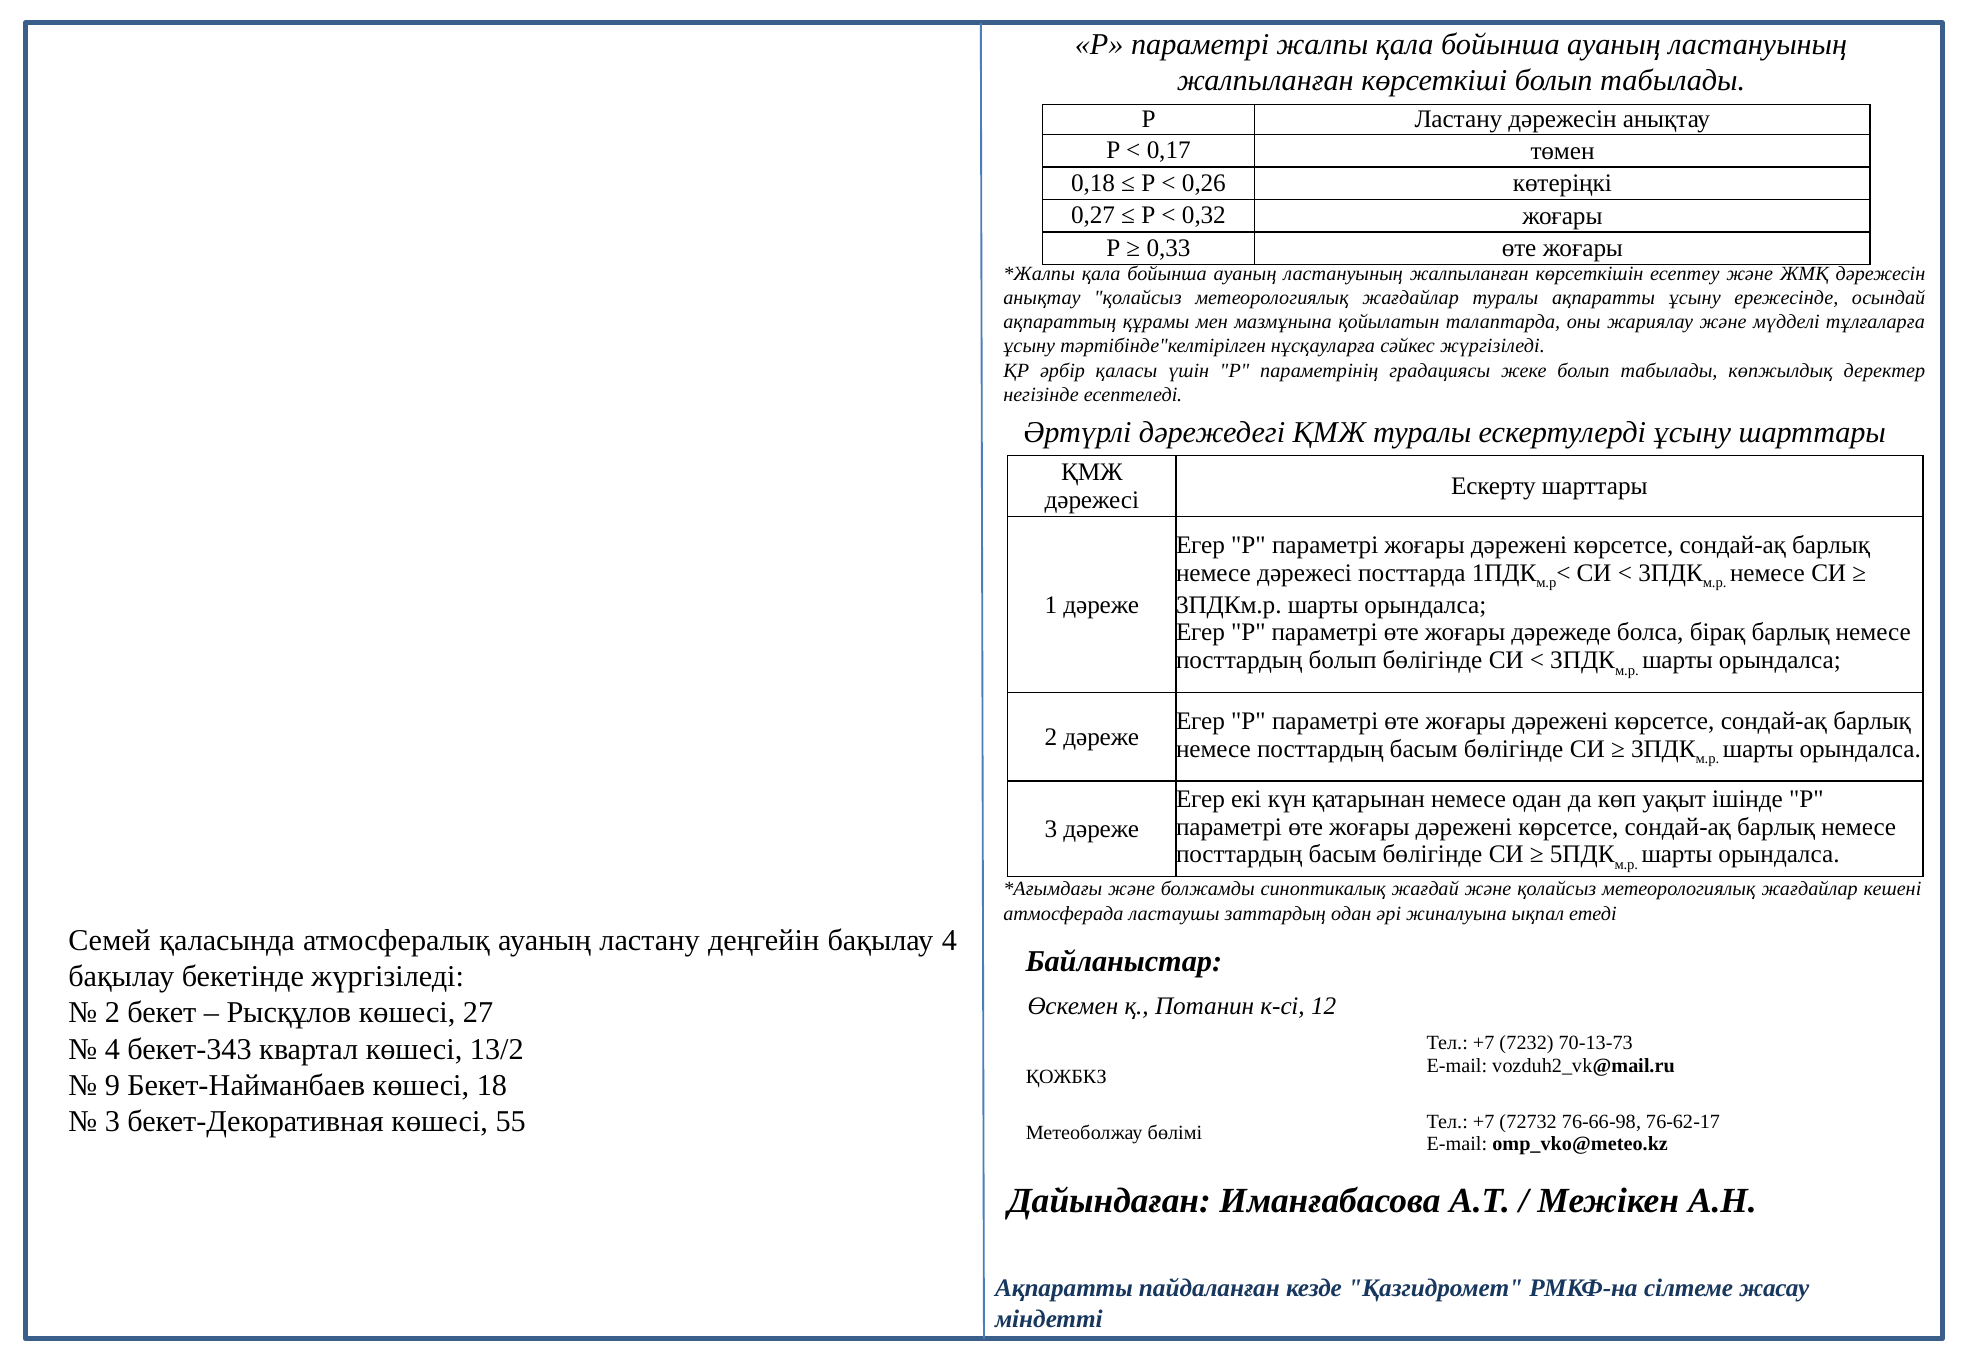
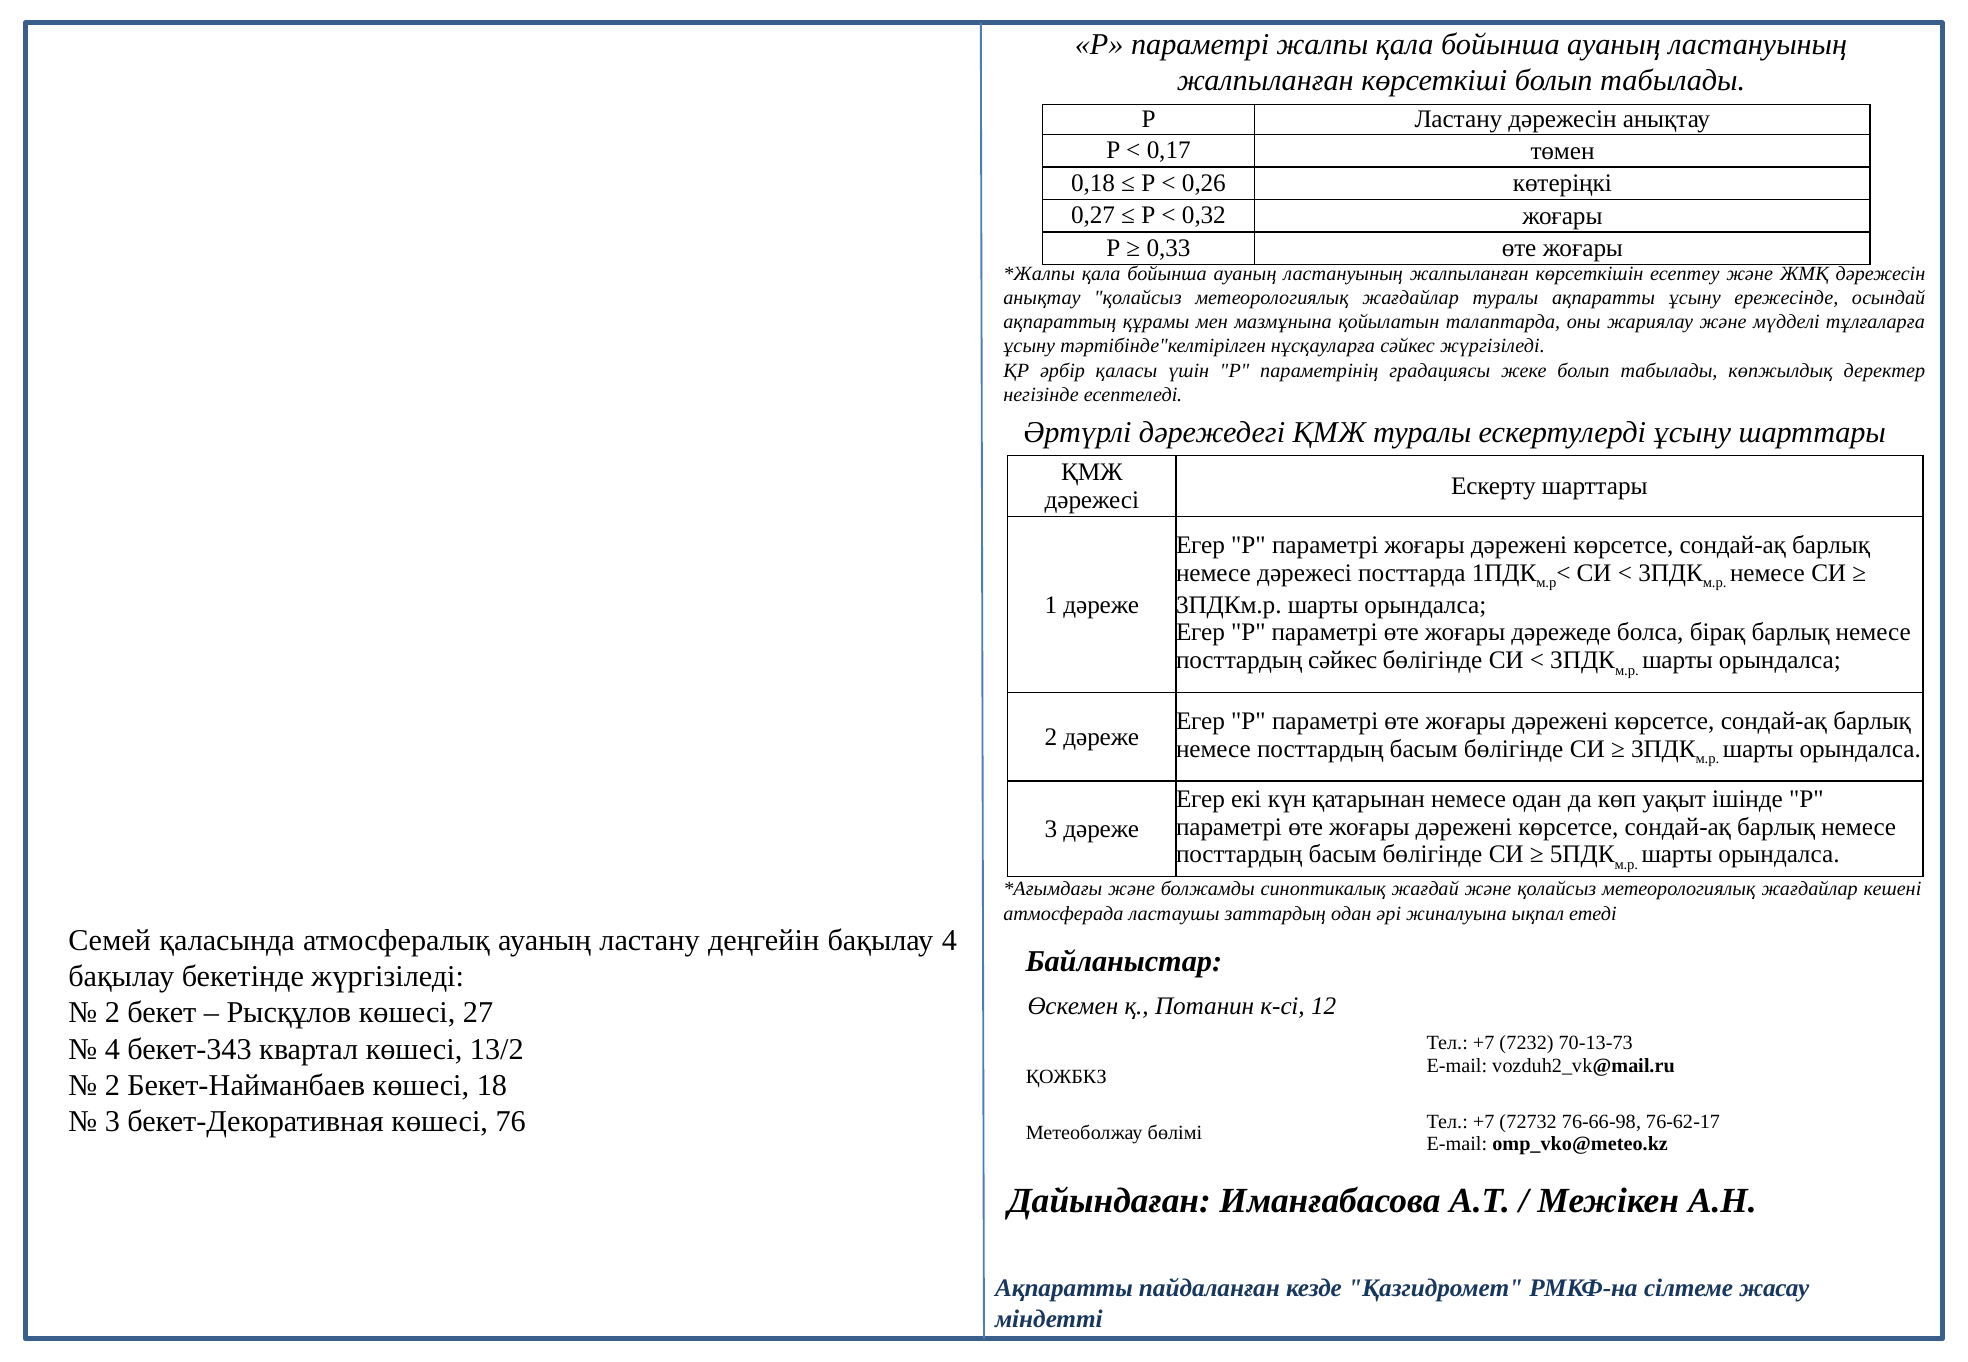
посттардың болып: болып -> сәйкес
9 at (112, 1086): 9 -> 2
55: 55 -> 76
